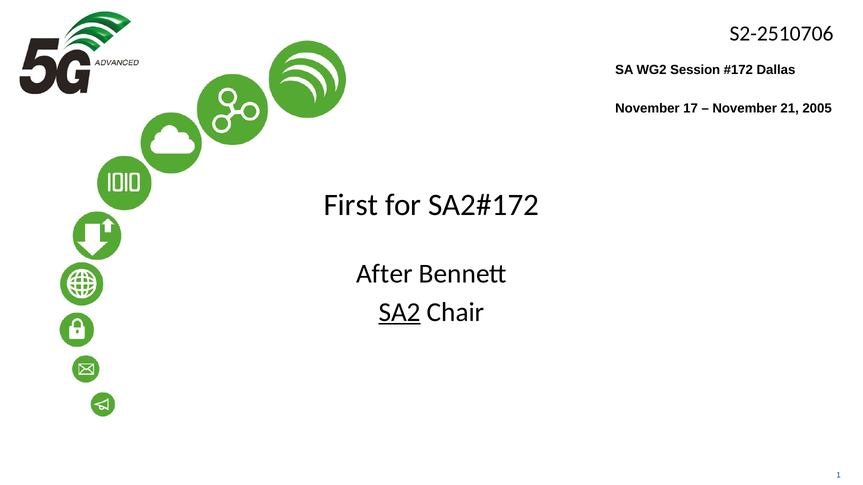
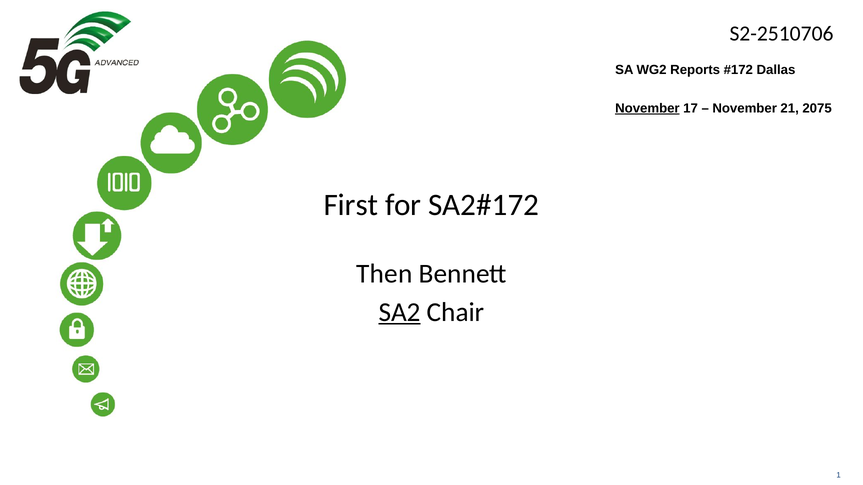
Session: Session -> Reports
November at (647, 108) underline: none -> present
2005: 2005 -> 2075
After: After -> Then
